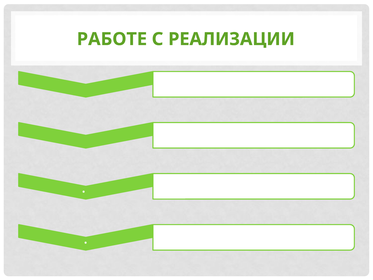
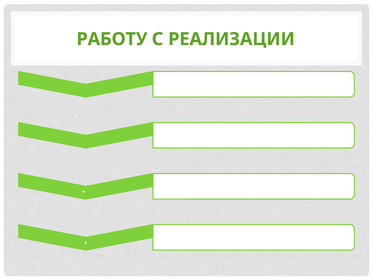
РАБОТЕ: РАБОТЕ -> РАБОТУ
